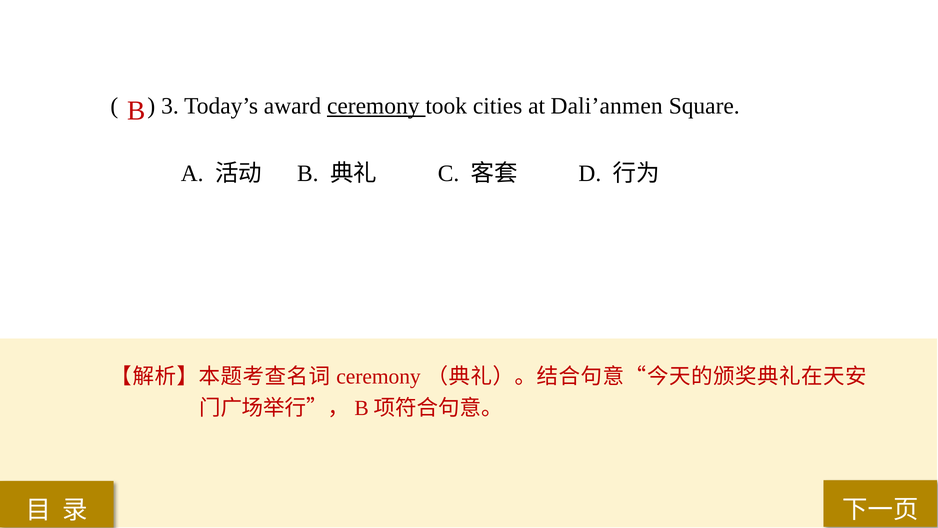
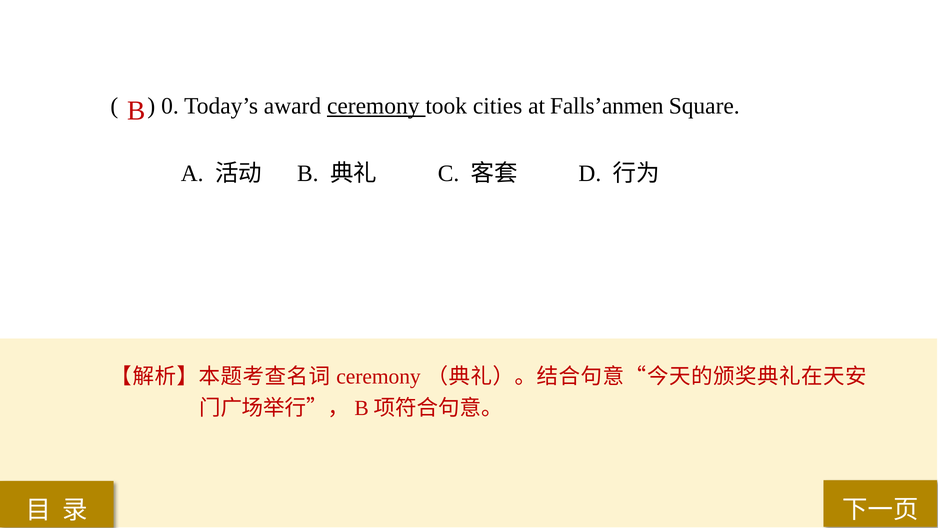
3: 3 -> 0
Dali’anmen: Dali’anmen -> Falls’anmen
